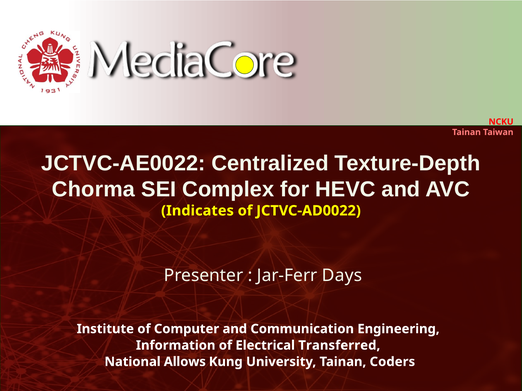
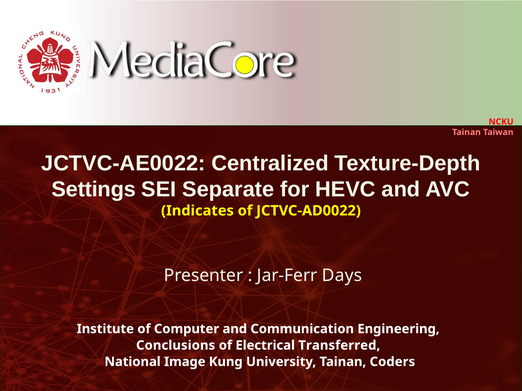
Chorma: Chorma -> Settings
Complex: Complex -> Separate
Information: Information -> Conclusions
Allows: Allows -> Image
